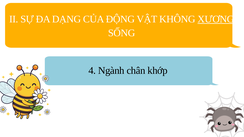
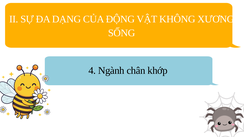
XƯƠNG underline: present -> none
